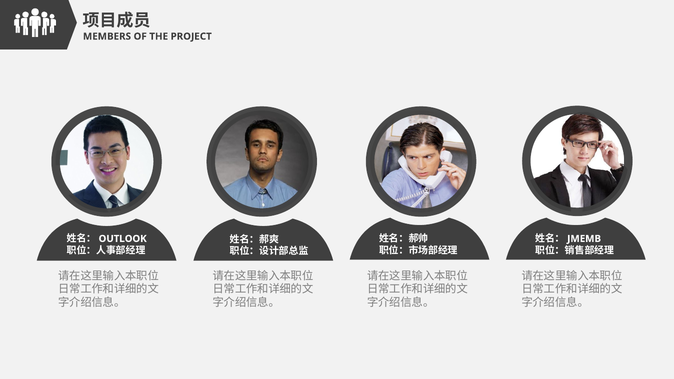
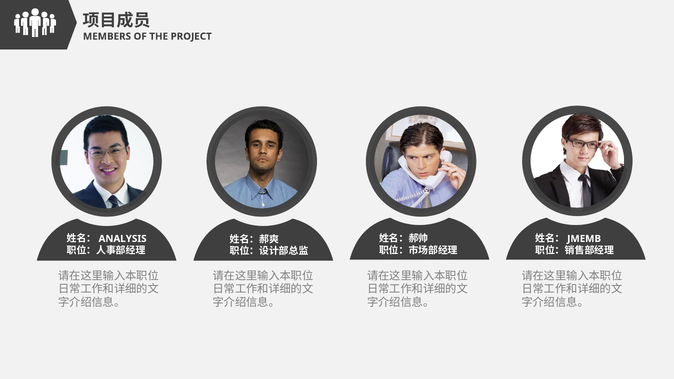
OUTLOOK: OUTLOOK -> ANALYSIS
